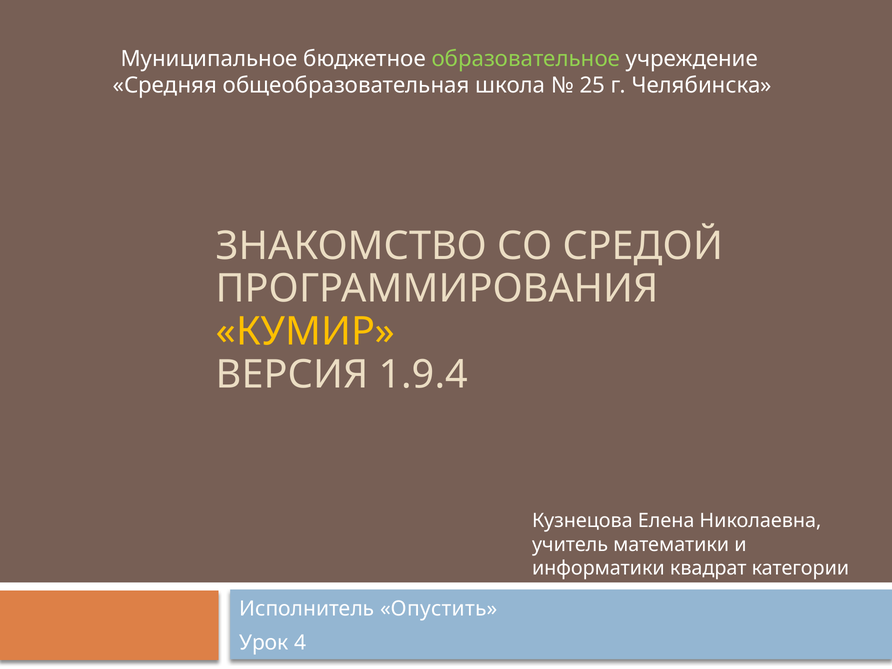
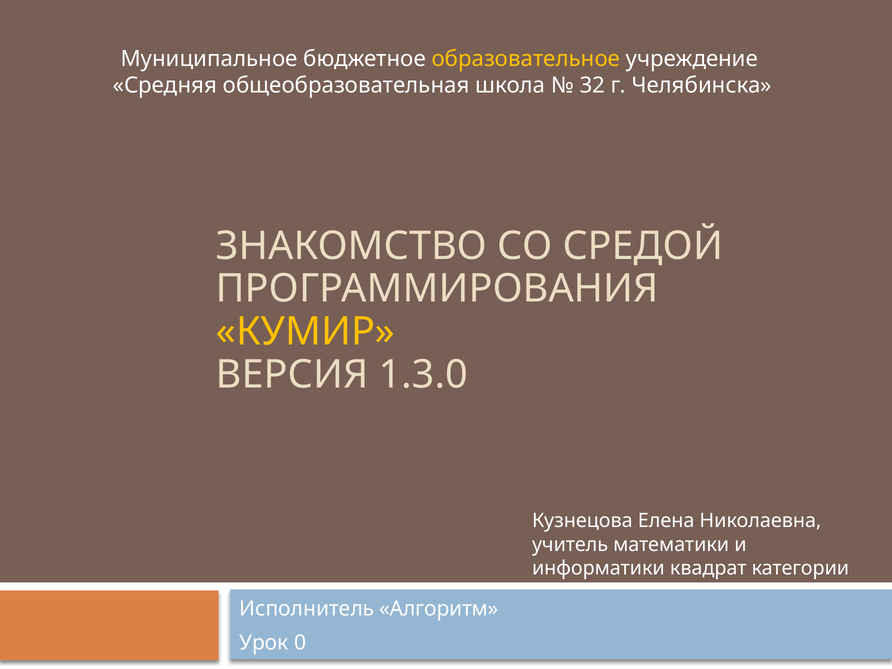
образовательное colour: light green -> yellow
25: 25 -> 32
1.9.4: 1.9.4 -> 1.3.0
Опустить: Опустить -> Алгоритм
4: 4 -> 0
